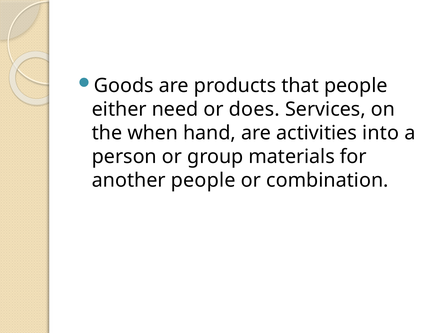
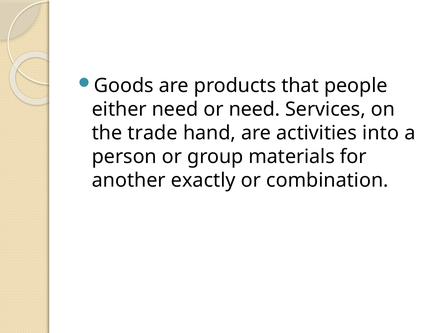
or does: does -> need
when: when -> trade
another people: people -> exactly
